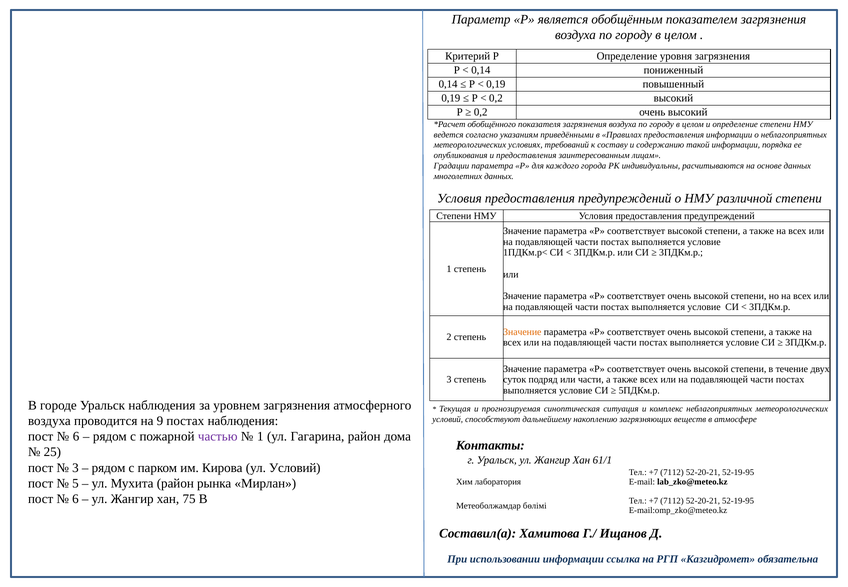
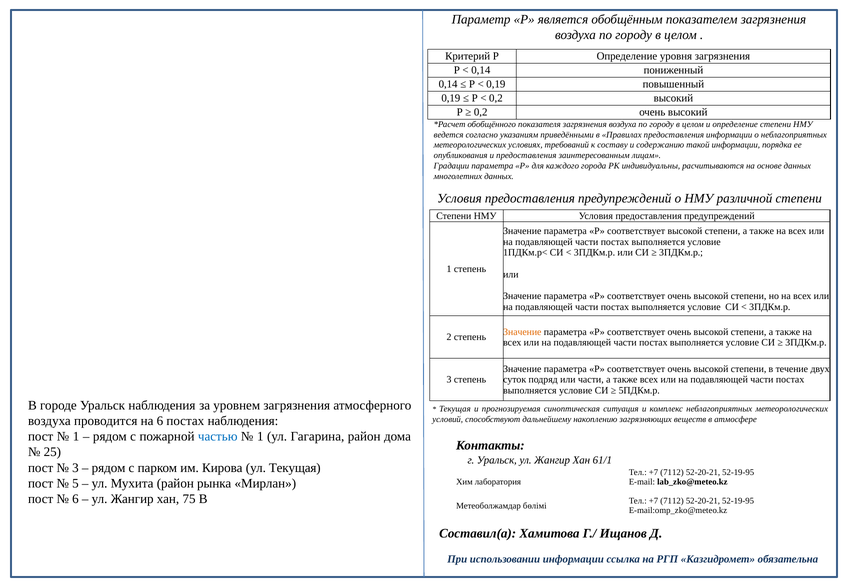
на 9: 9 -> 6
6 at (76, 437): 6 -> 1
частью colour: purple -> blue
ул Условий: Условий -> Текущая
